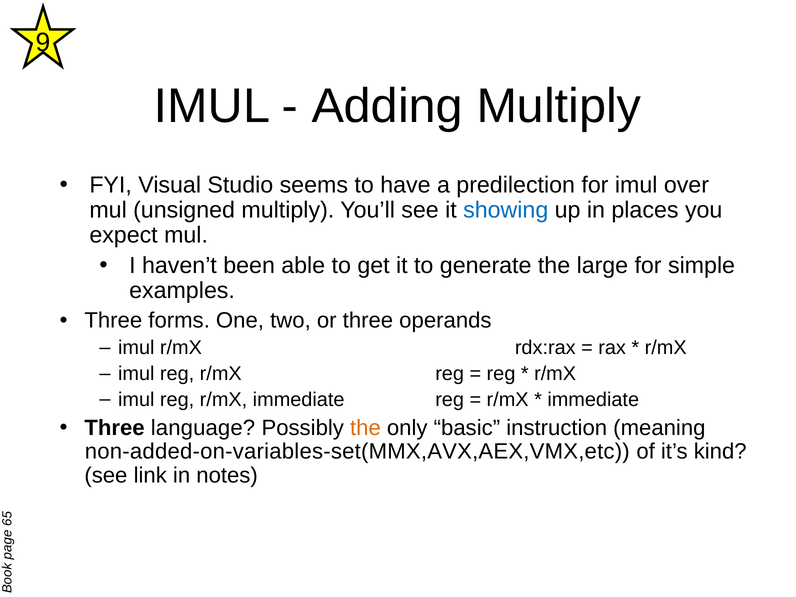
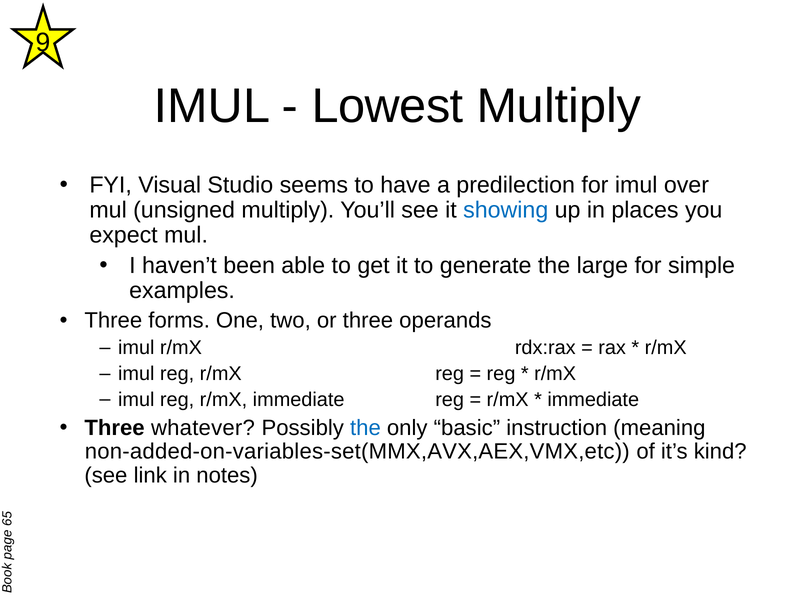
Adding: Adding -> Lowest
language: language -> whatever
the at (365, 428) colour: orange -> blue
